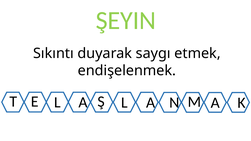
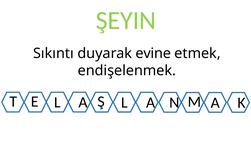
saygı: saygı -> evine
